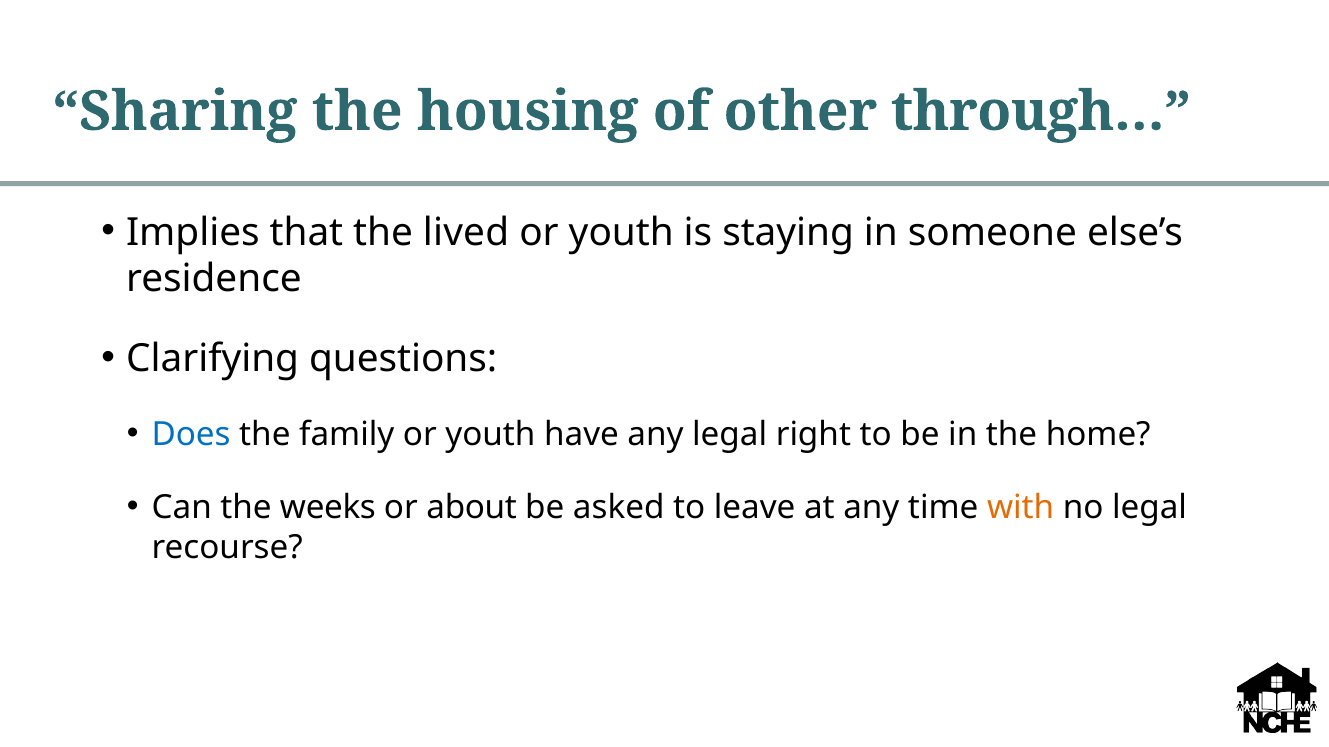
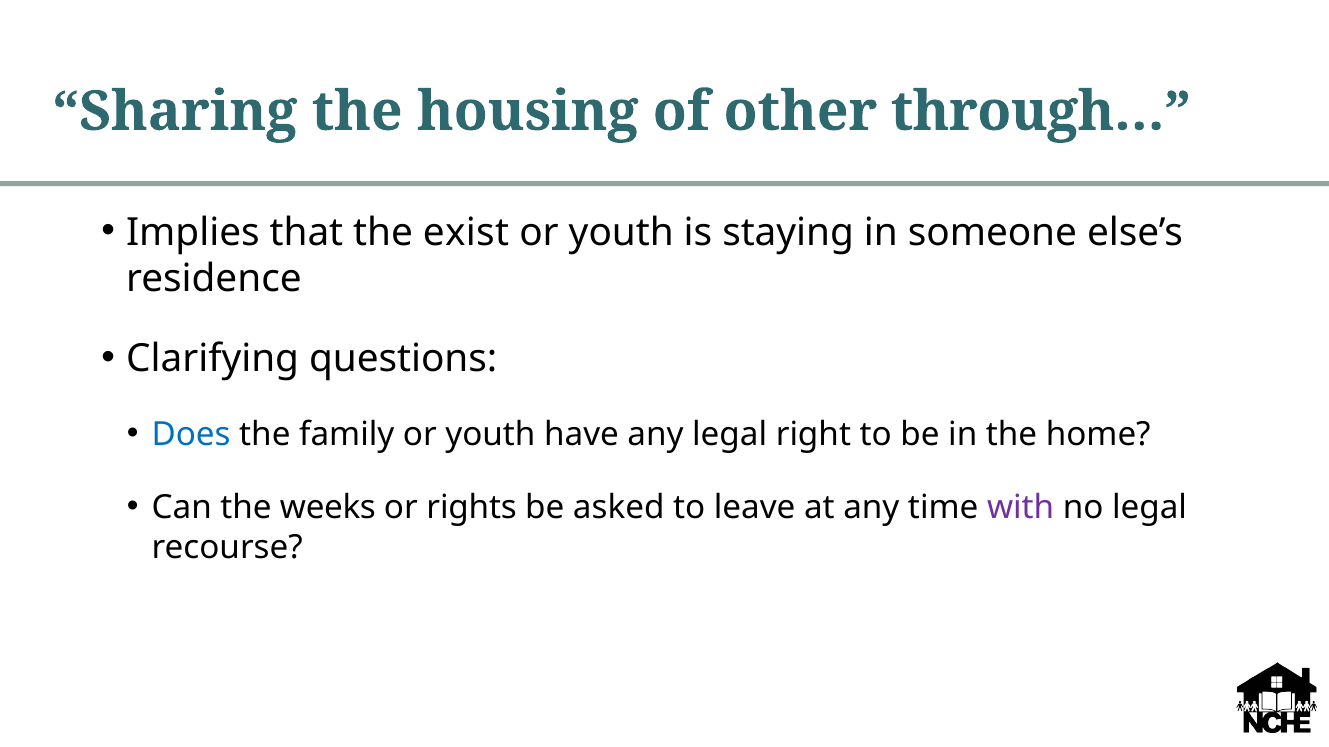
lived: lived -> exist
about: about -> rights
with colour: orange -> purple
